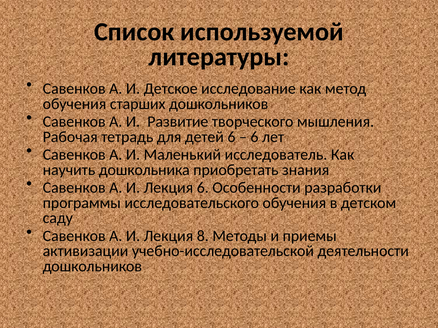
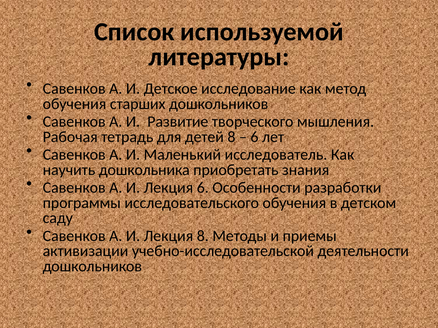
детей 6: 6 -> 8
